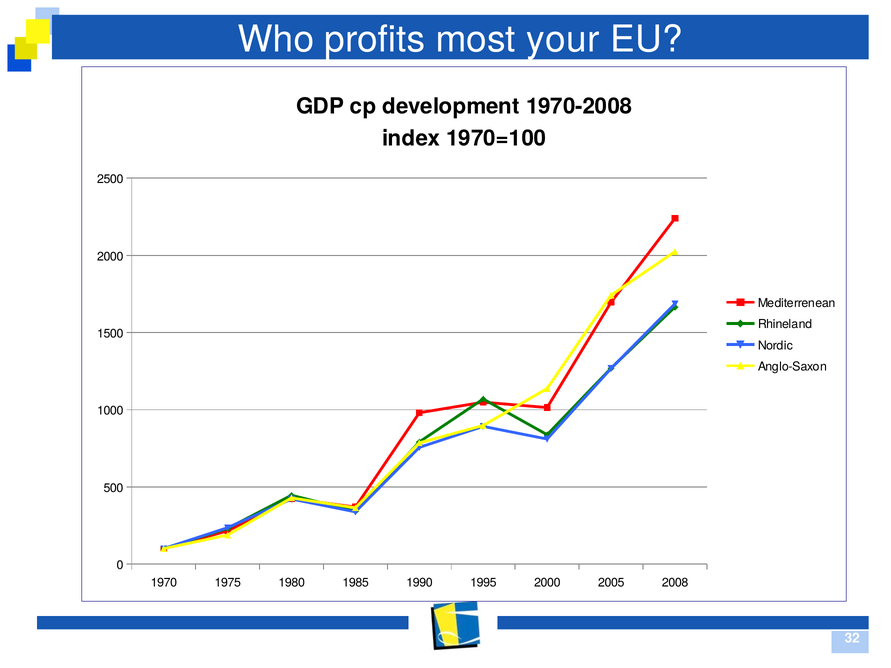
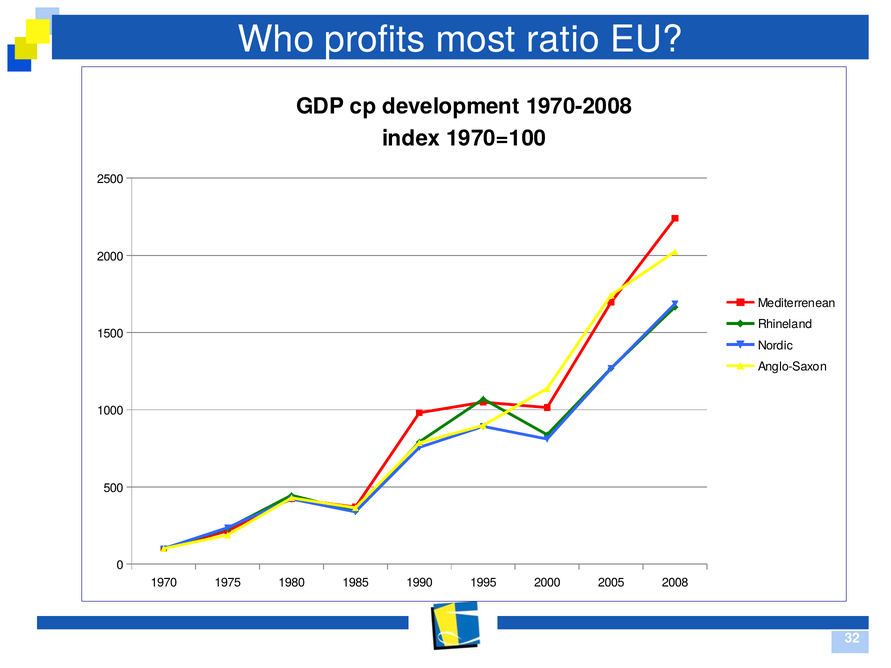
your: your -> ratio
